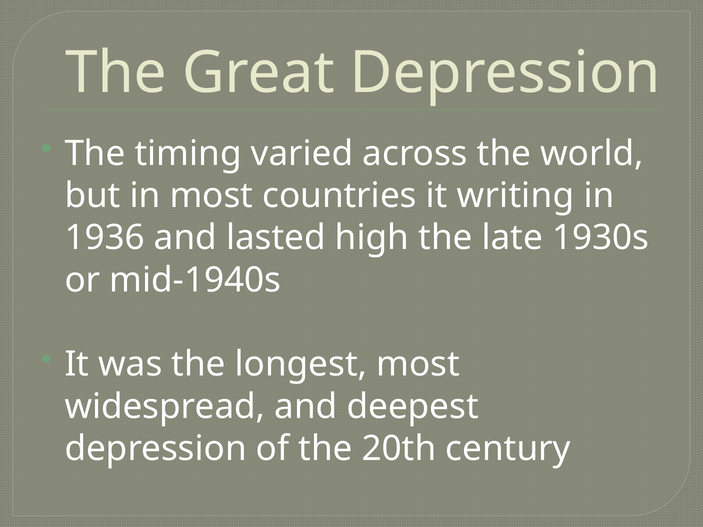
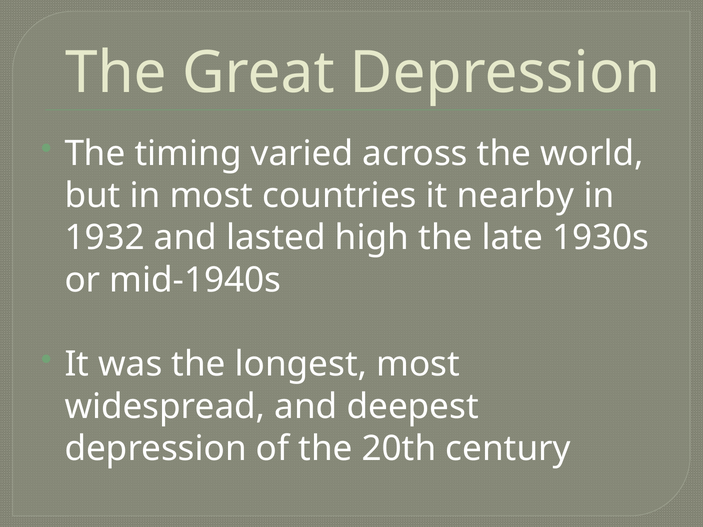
writing: writing -> nearby
1936: 1936 -> 1932
